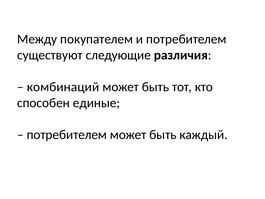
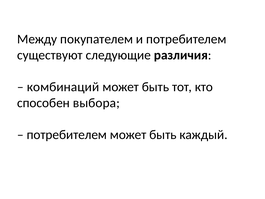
единые: единые -> выбора
